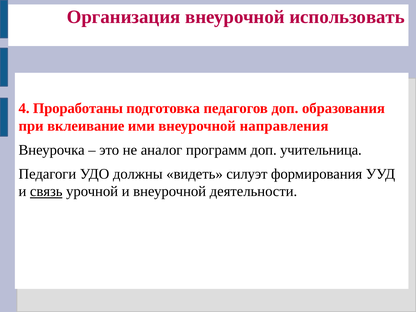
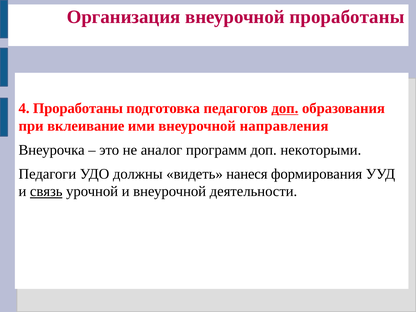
внеурочной использовать: использовать -> проработаны
доп at (285, 108) underline: none -> present
учительница: учительница -> некоторыми
силуэт: силуэт -> нанеся
